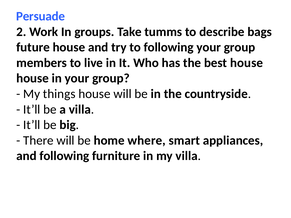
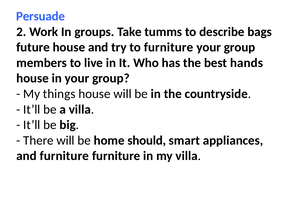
to following: following -> furniture
best house: house -> hands
where: where -> should
and following: following -> furniture
